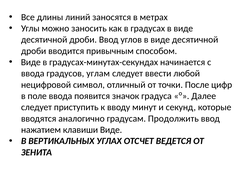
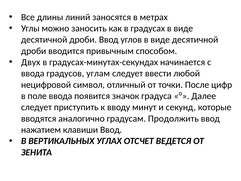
Виде at (31, 62): Виде -> Двух
клавиши Виде: Виде -> Ввод
